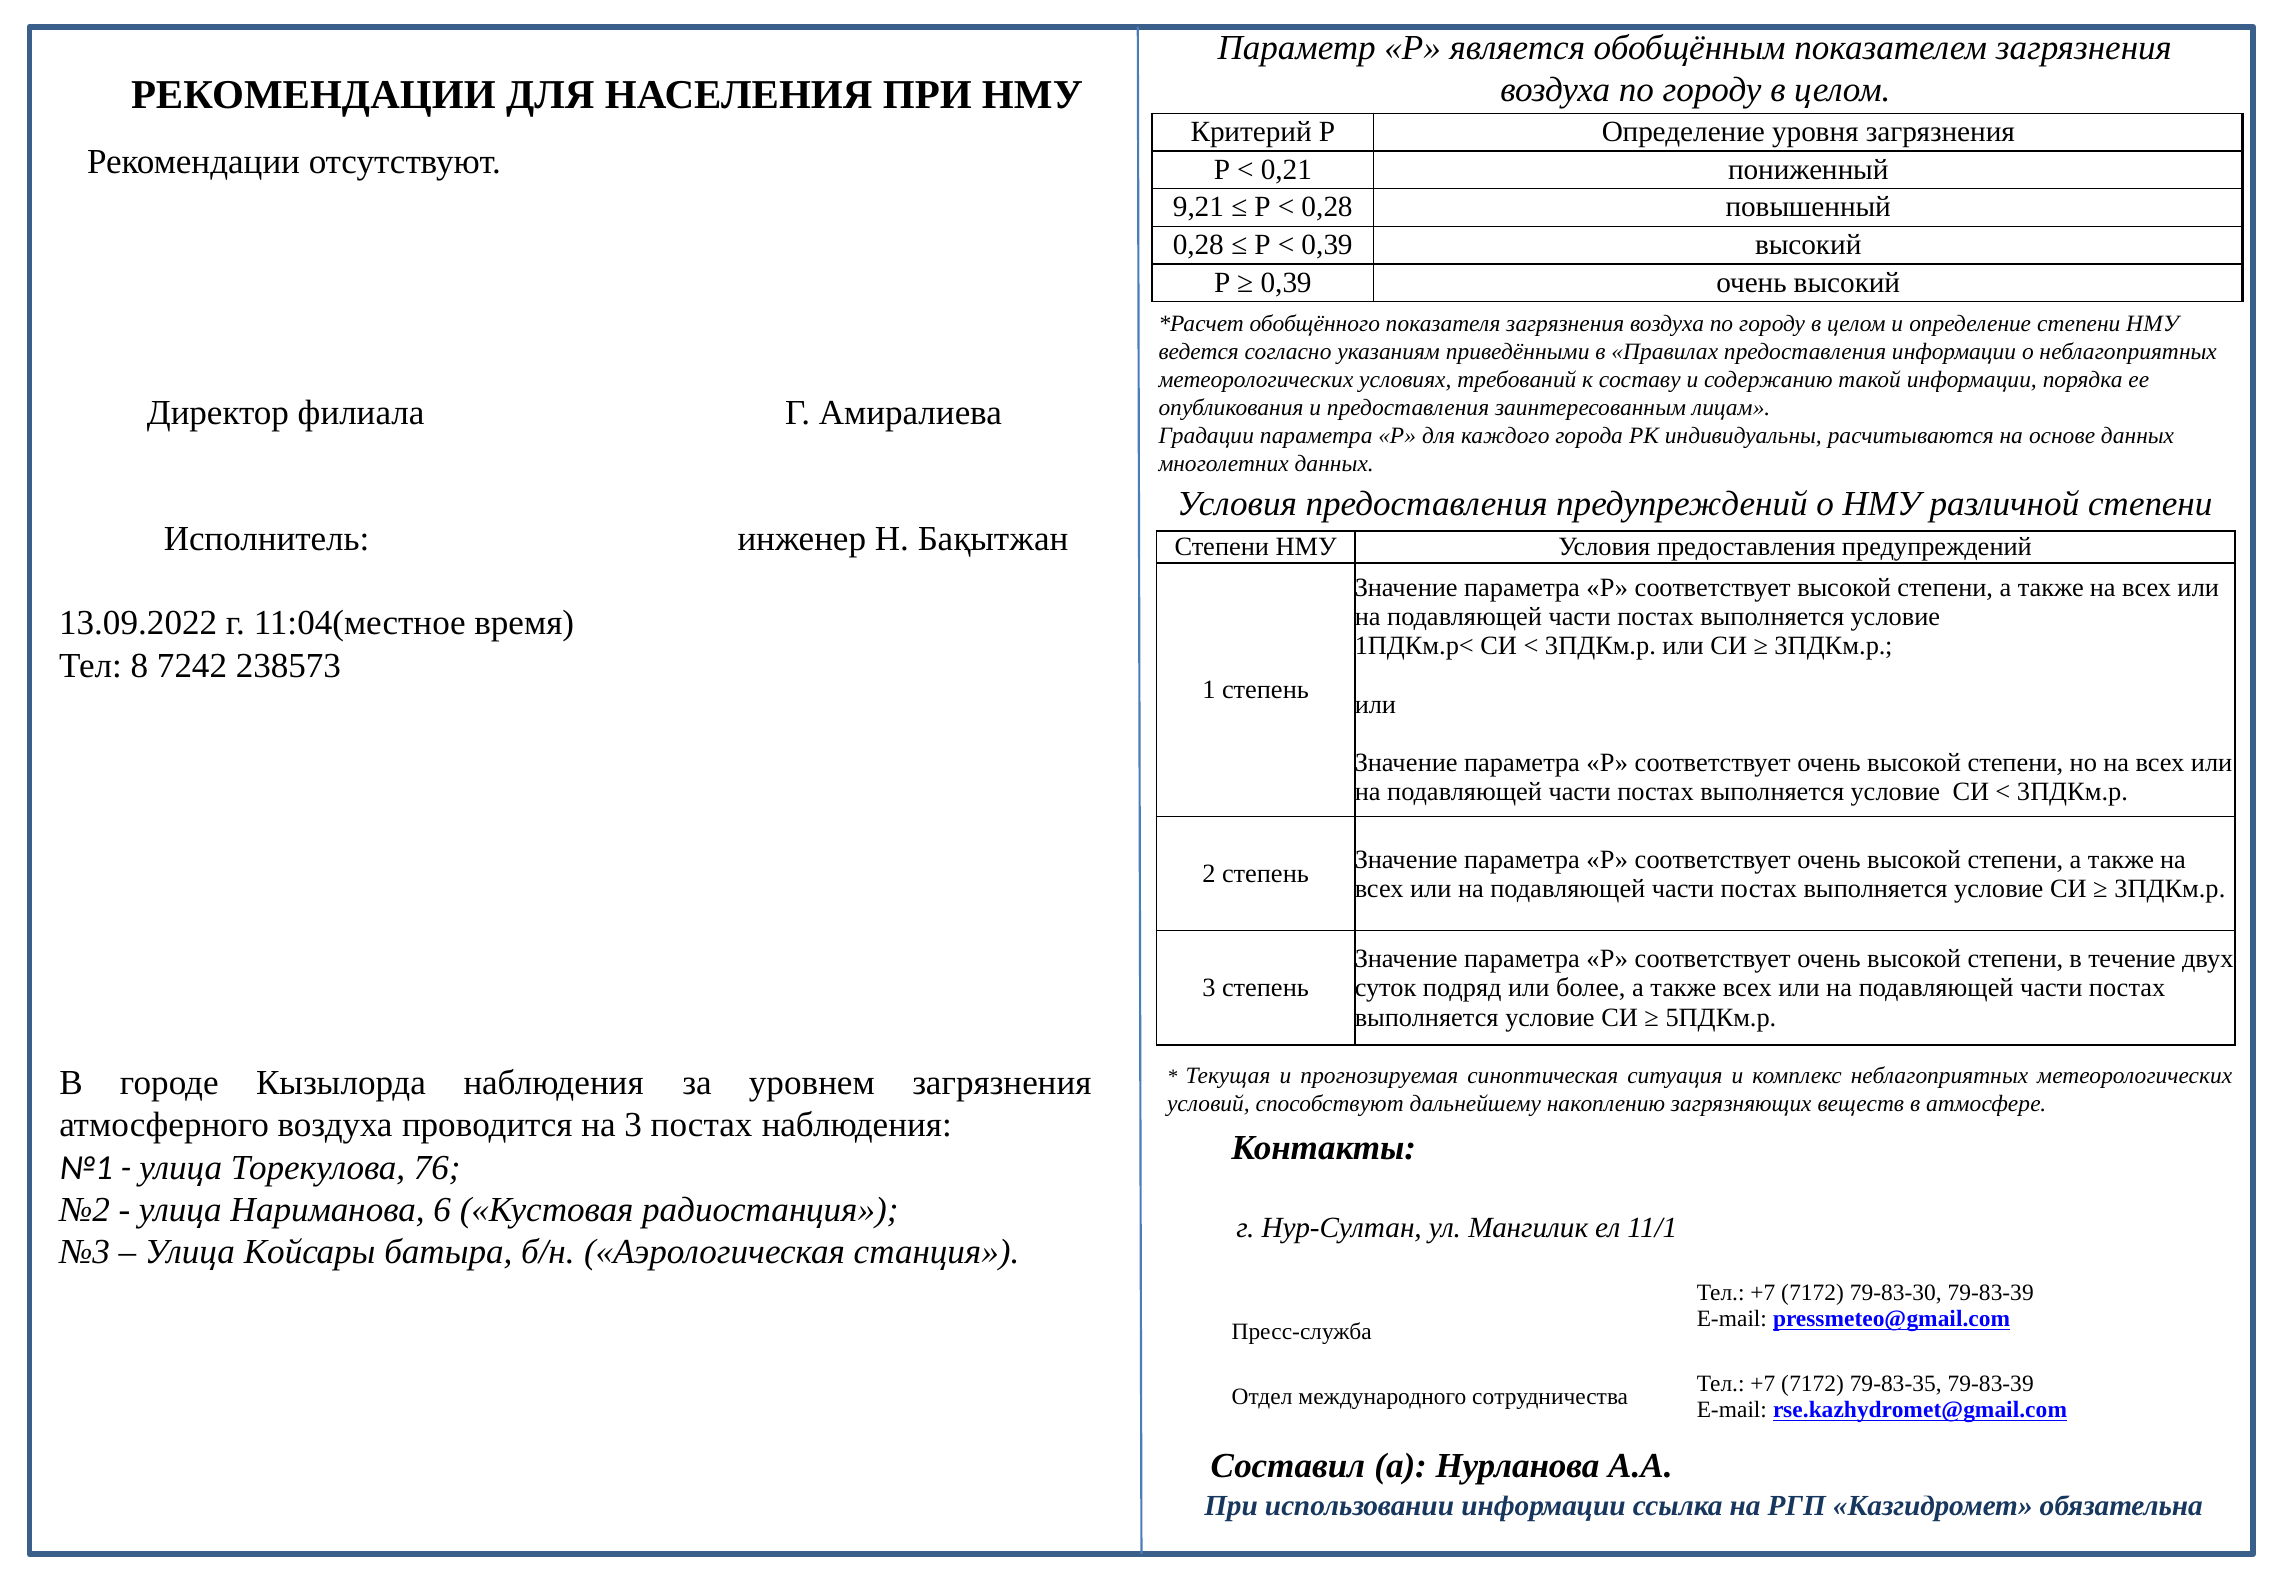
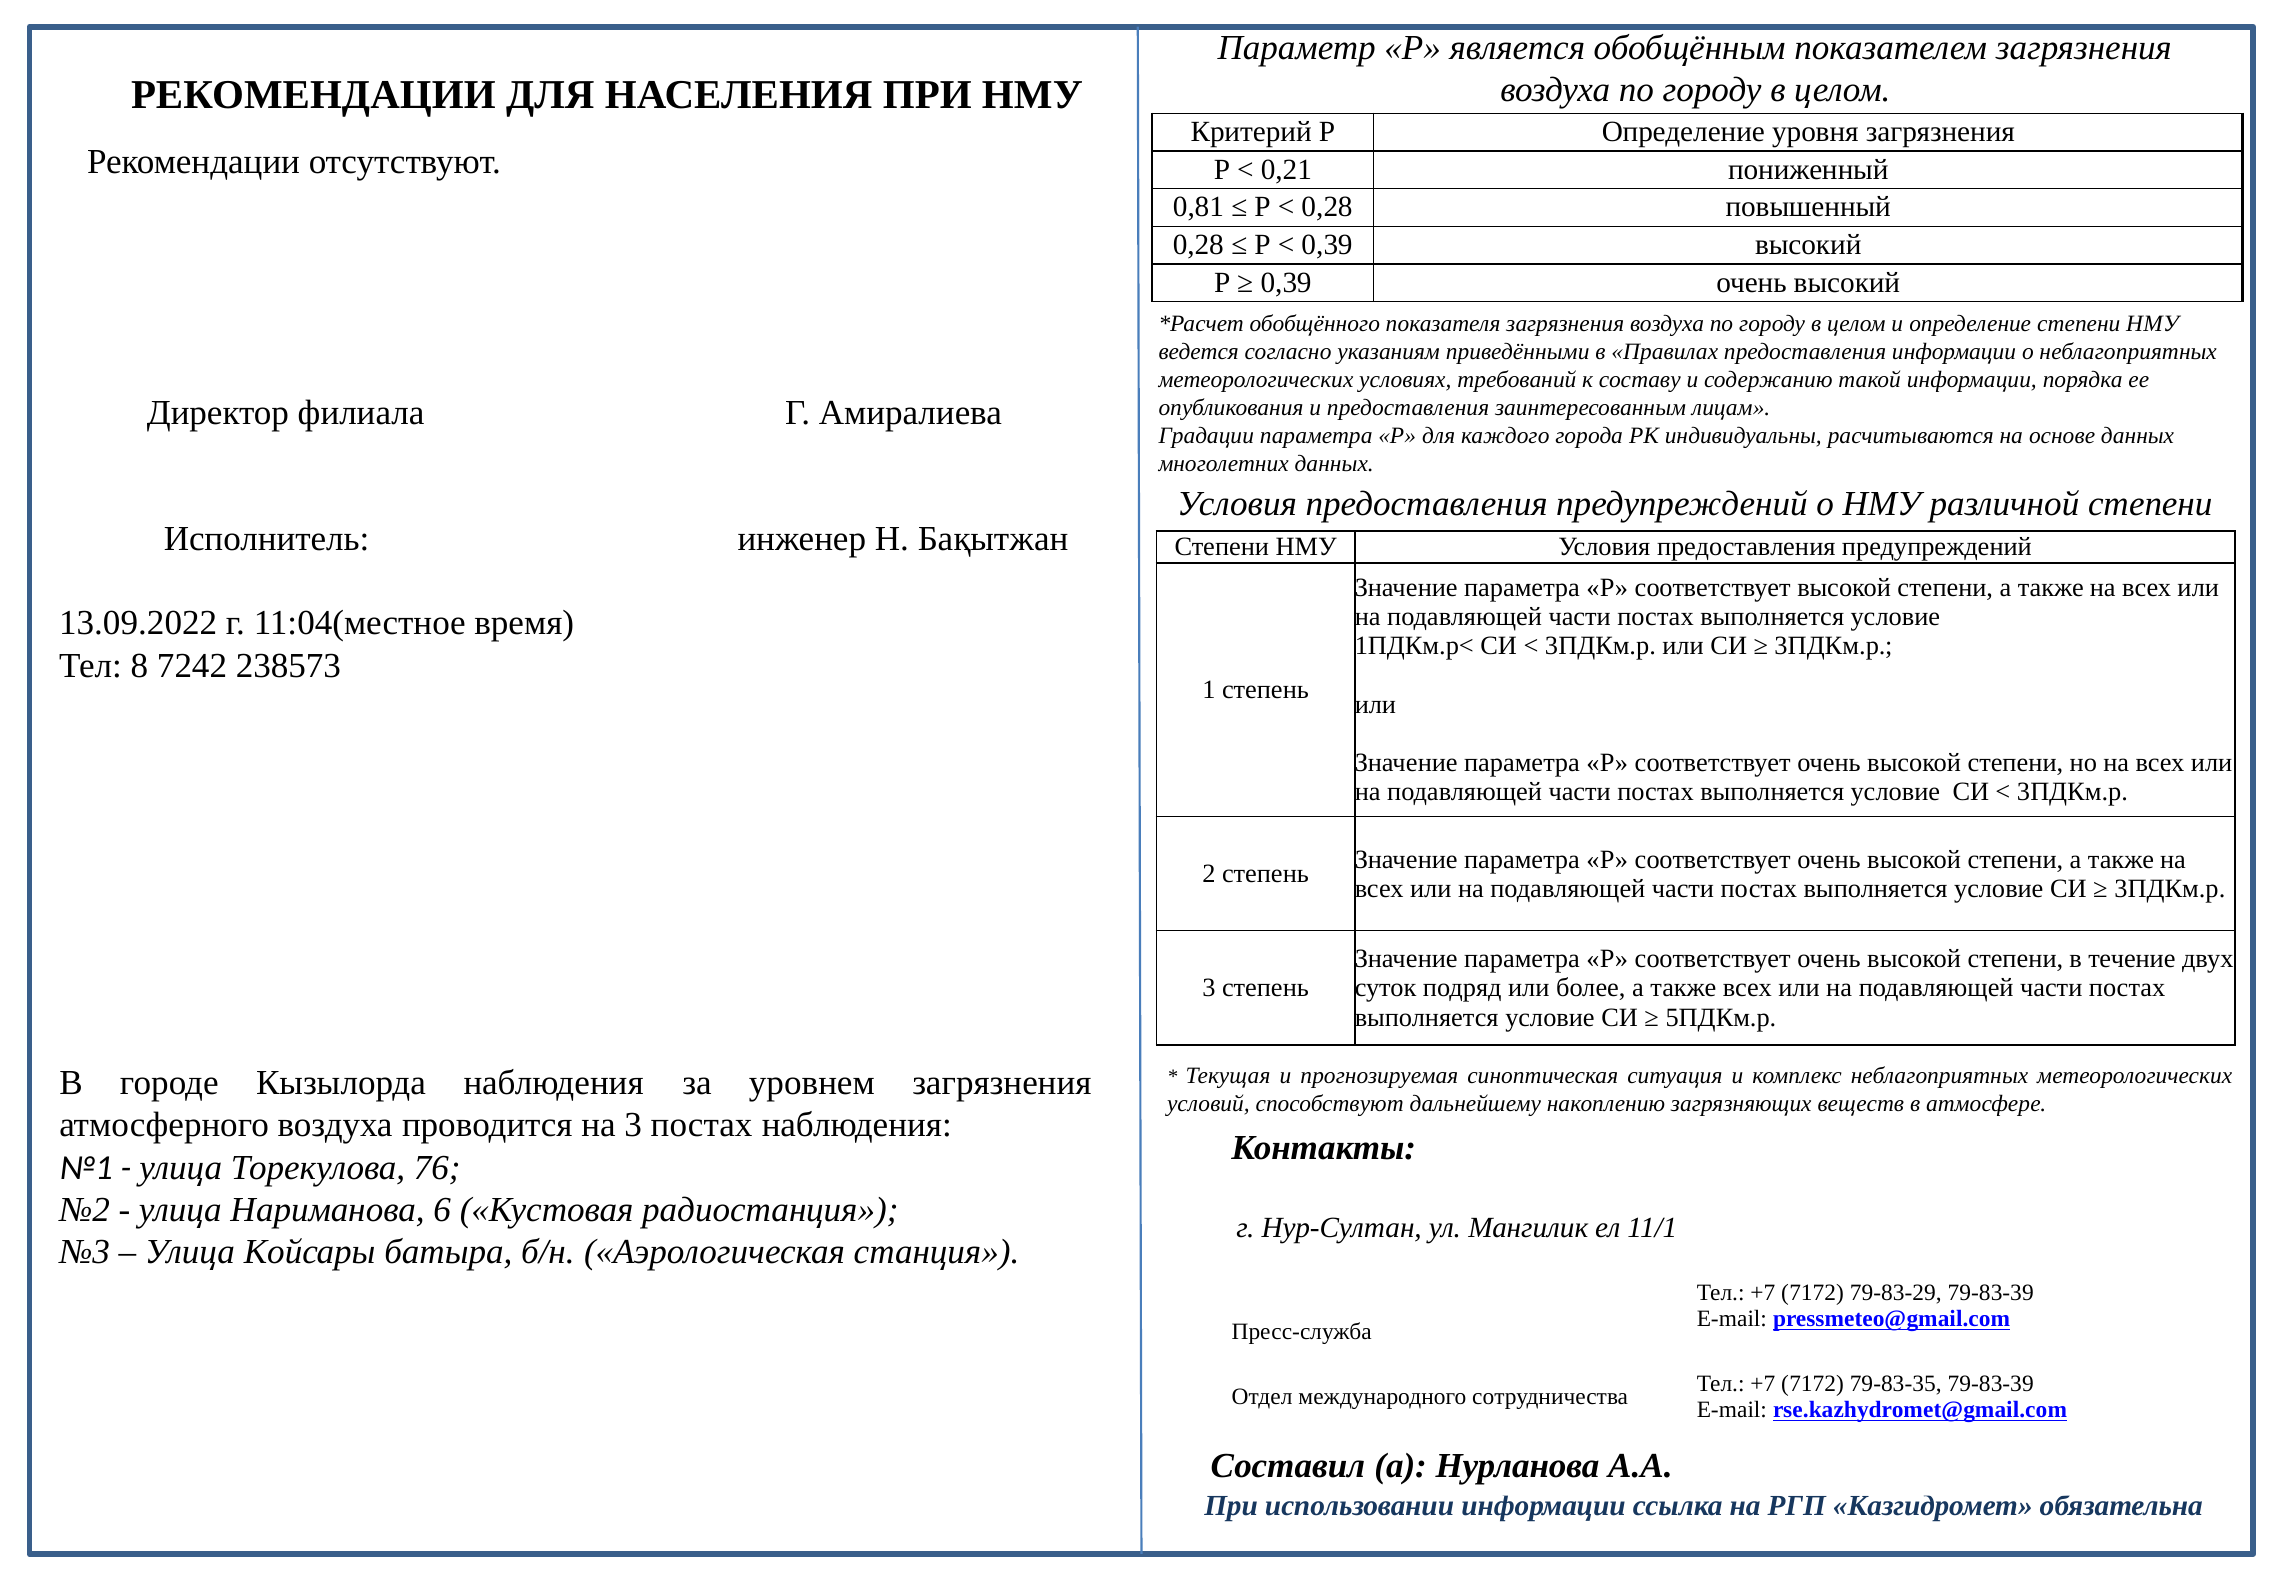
9,21: 9,21 -> 0,81
79-83-30: 79-83-30 -> 79-83-29
